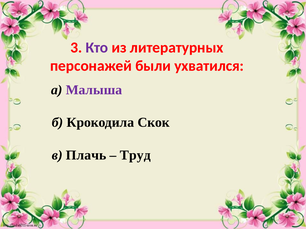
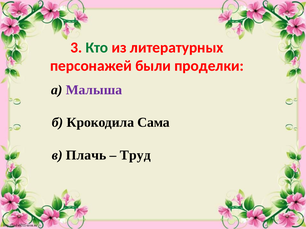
Кто colour: purple -> green
ухватился: ухватился -> проделки
Скок: Скок -> Сама
